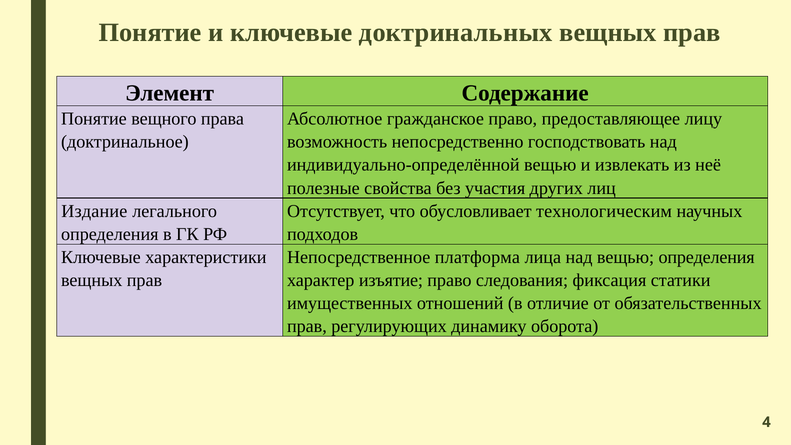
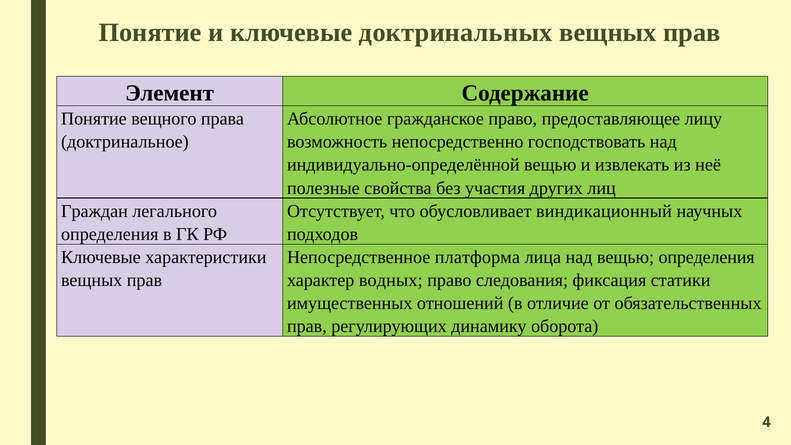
Издание: Издание -> Граждан
технологическим: технологическим -> виндикационный
изъятие: изъятие -> водных
